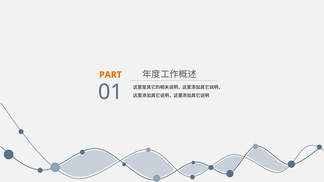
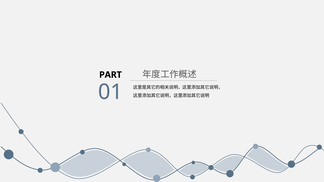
PART colour: orange -> black
